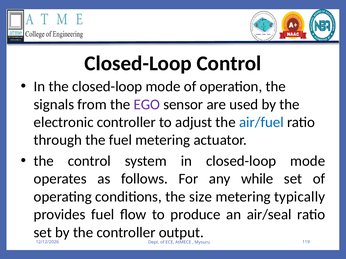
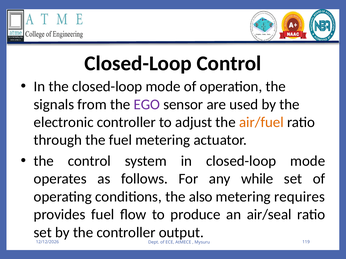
air/fuel colour: blue -> orange
size: size -> also
typically: typically -> requires
